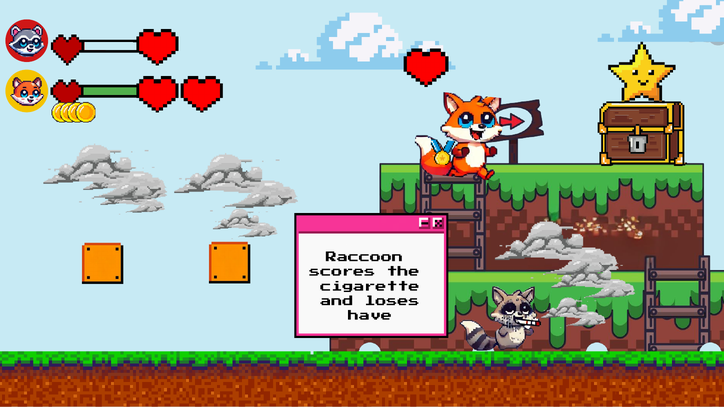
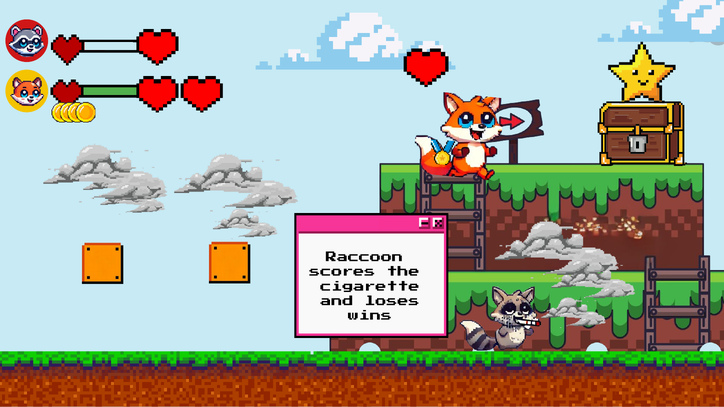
have: have -> wins
